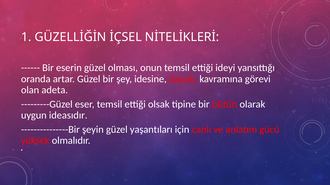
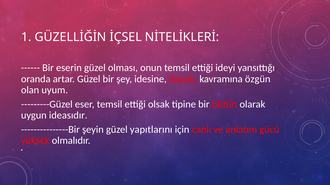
görevi: görevi -> özgün
adeta: adeta -> uyum
yaşantıları: yaşantıları -> yapıtlarını
